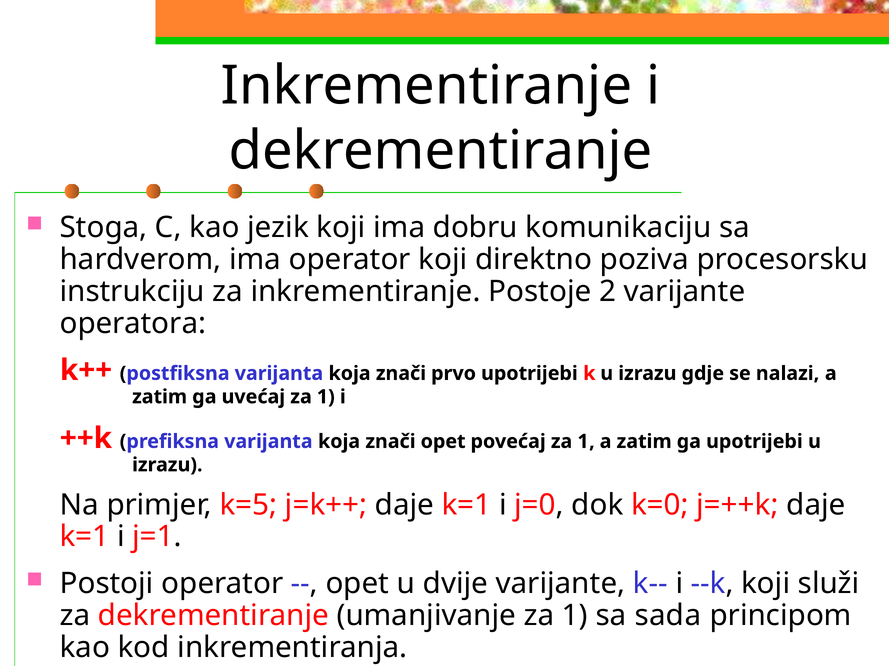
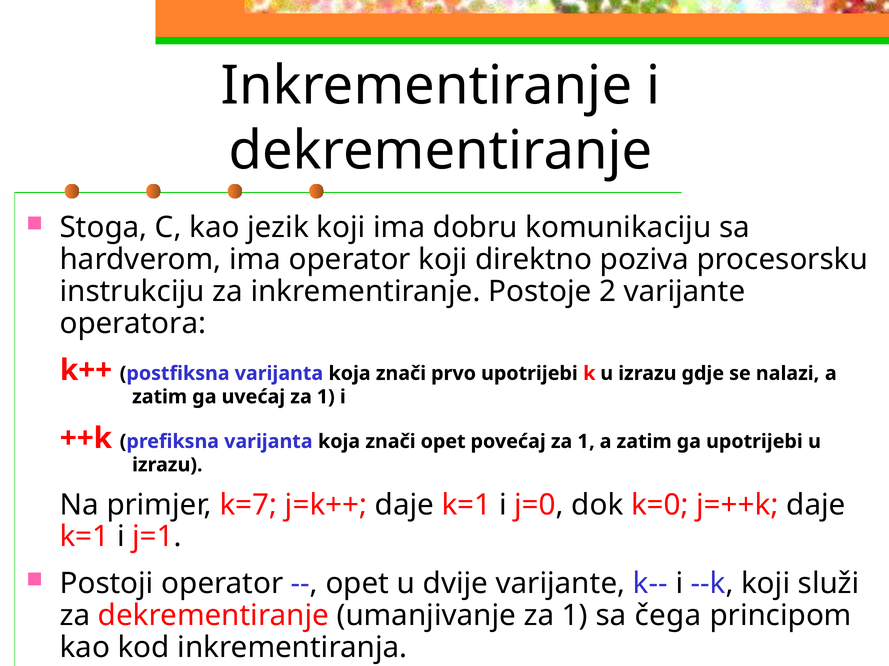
k=5: k=5 -> k=7
sada: sada -> čega
